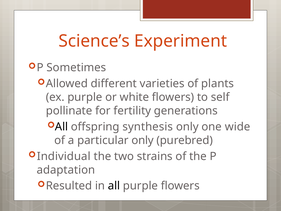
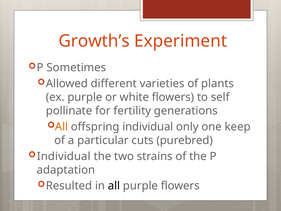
Science’s: Science’s -> Growth’s
All at (62, 127) colour: black -> orange
offspring synthesis: synthesis -> individual
wide: wide -> keep
particular only: only -> cuts
